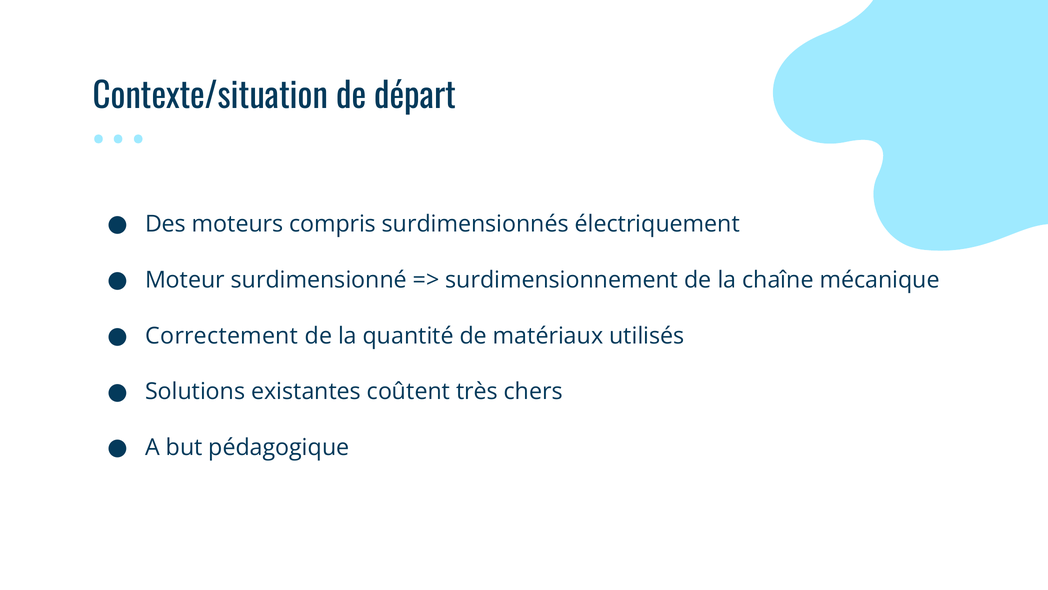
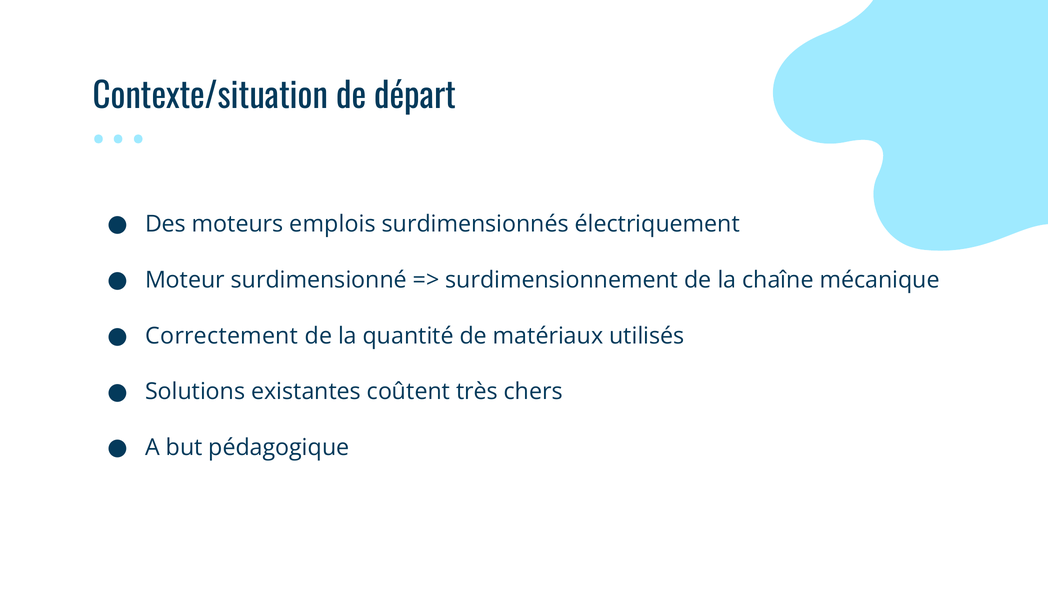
compris: compris -> emplois
